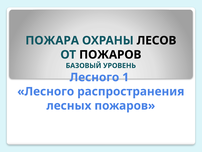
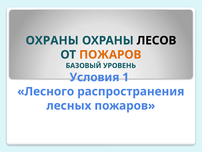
ПОЖАРА at (52, 40): ПОЖАРА -> ОХРАНЫ
ПОЖАРОВ at (110, 55) colour: black -> orange
Лесного at (94, 77): Лесного -> Условия
